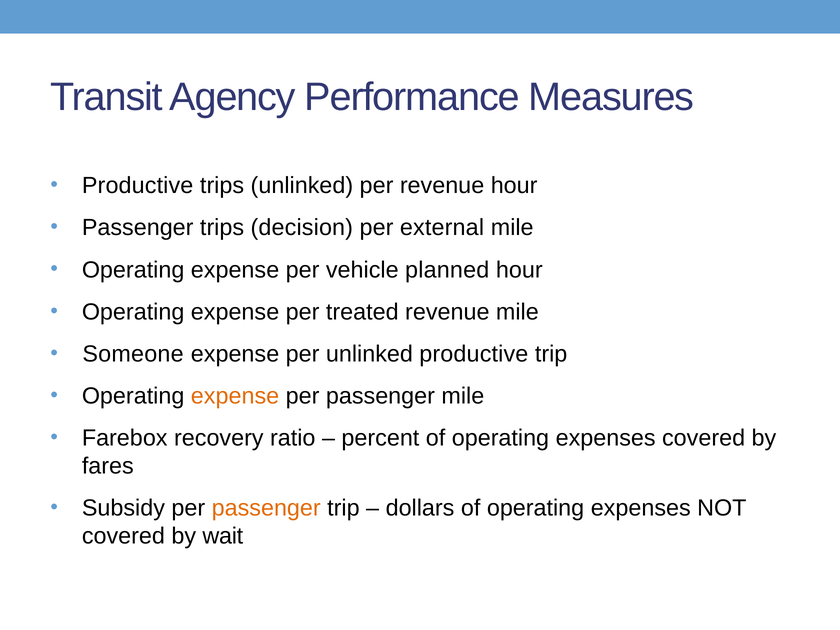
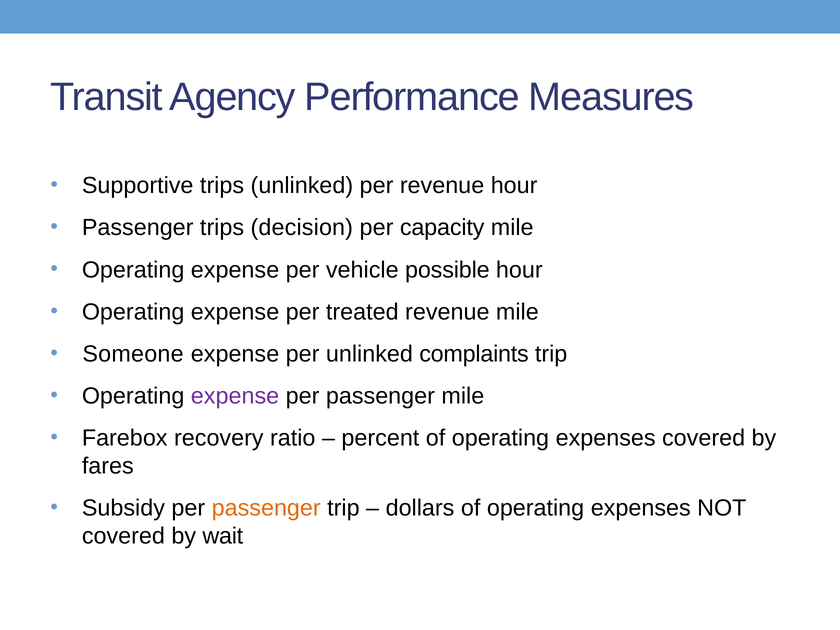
Productive at (138, 186): Productive -> Supportive
external: external -> capacity
planned: planned -> possible
unlinked productive: productive -> complaints
expense at (235, 396) colour: orange -> purple
